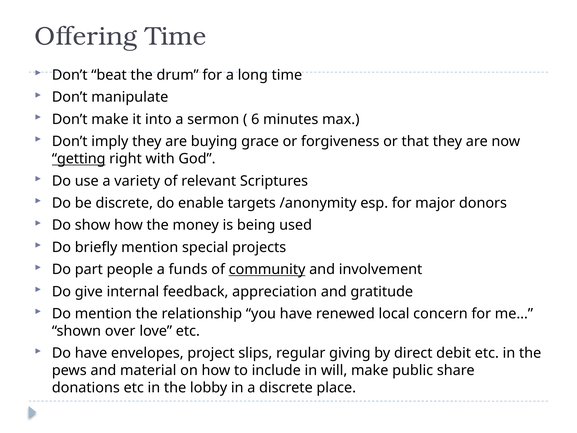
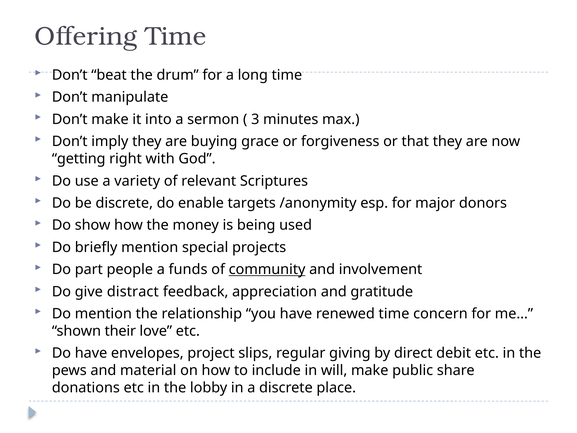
6: 6 -> 3
getting underline: present -> none
internal: internal -> distract
renewed local: local -> time
over: over -> their
